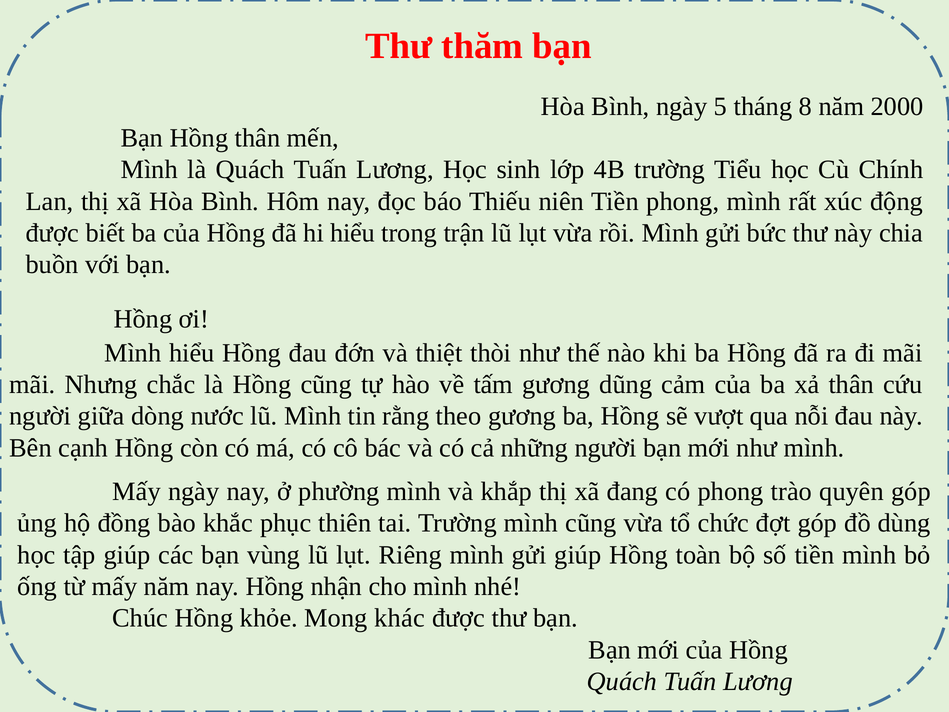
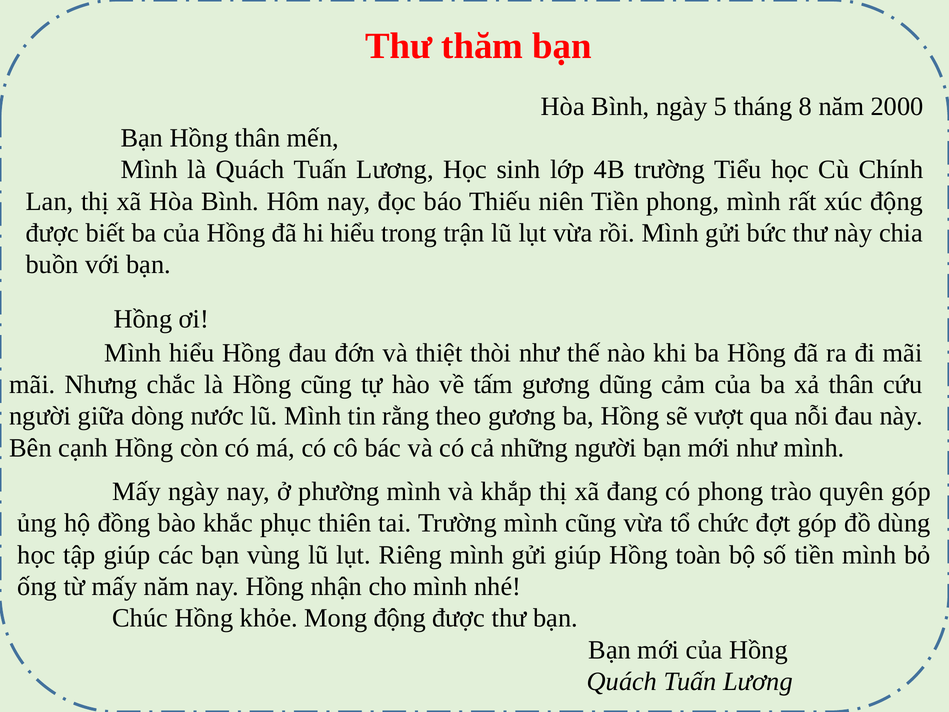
Mong khác: khác -> động
